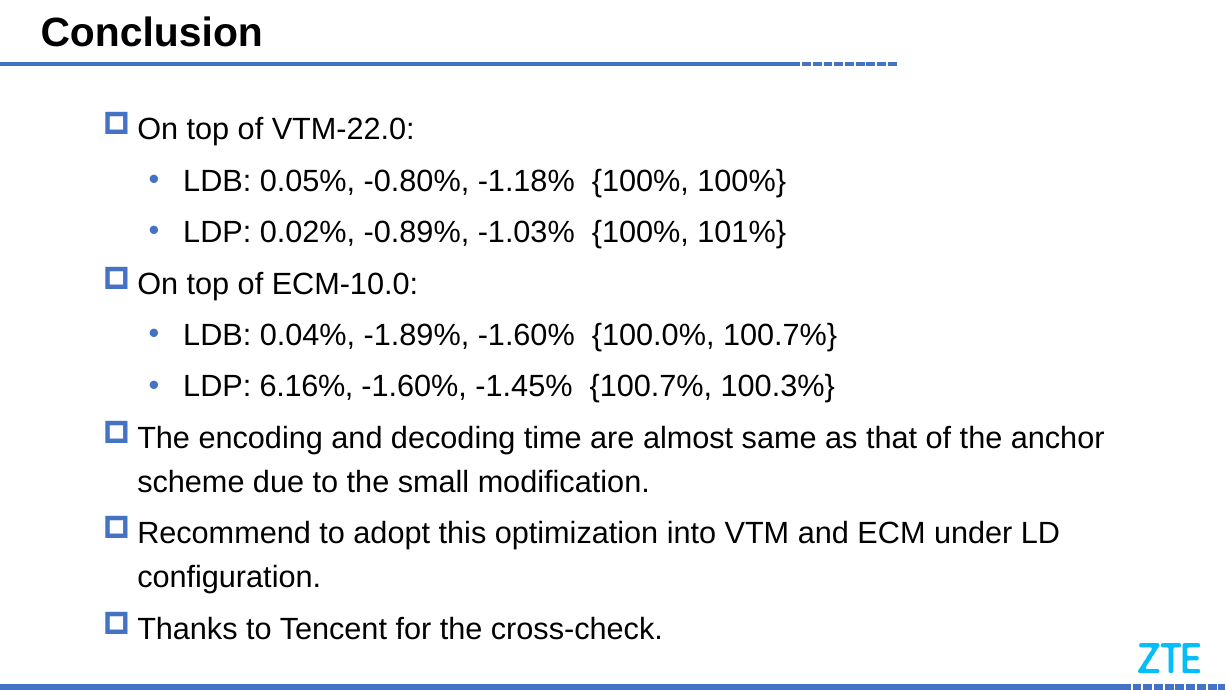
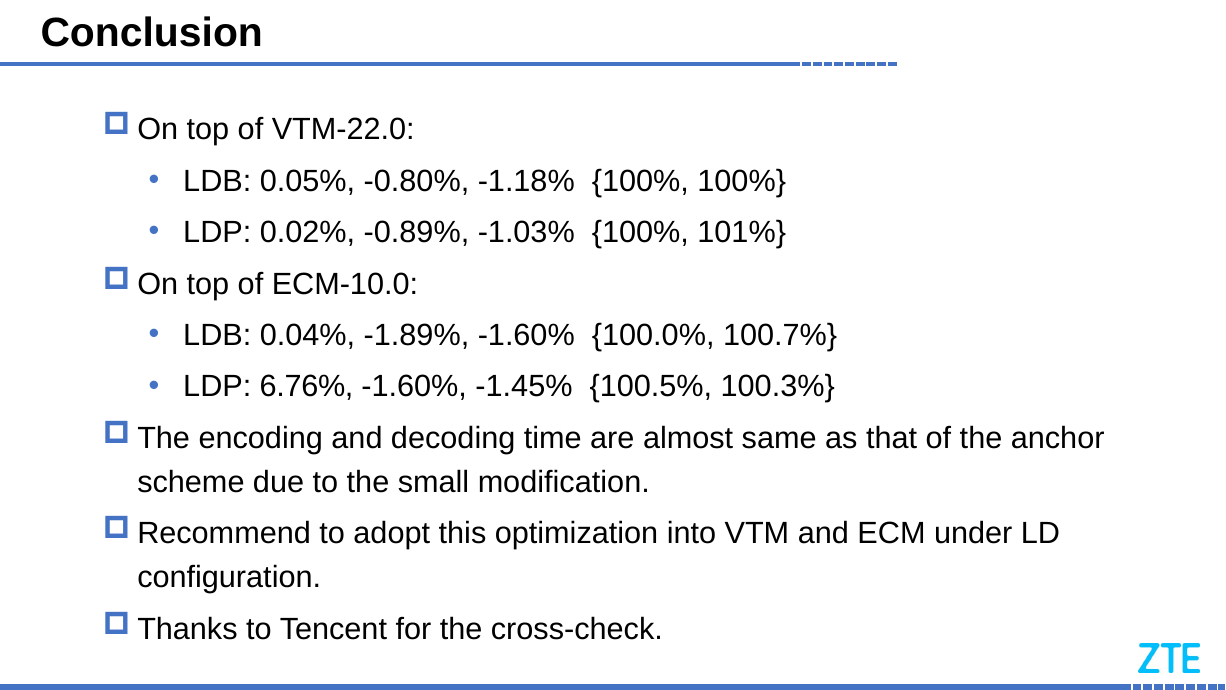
6.16%: 6.16% -> 6.76%
-1.45% 100.7%: 100.7% -> 100.5%
